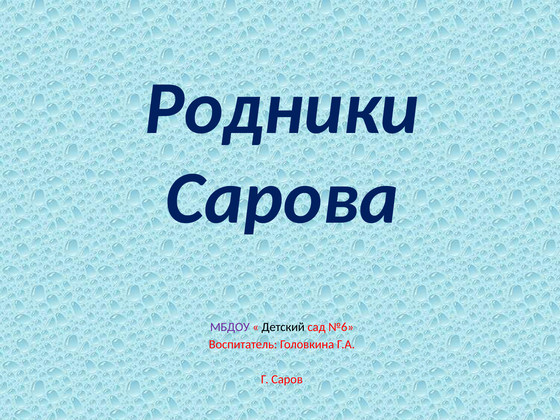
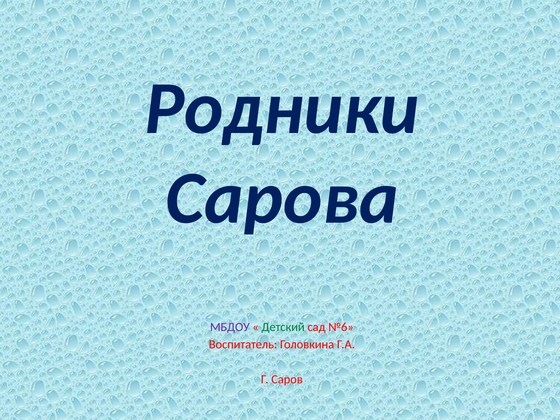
Детский colour: black -> green
